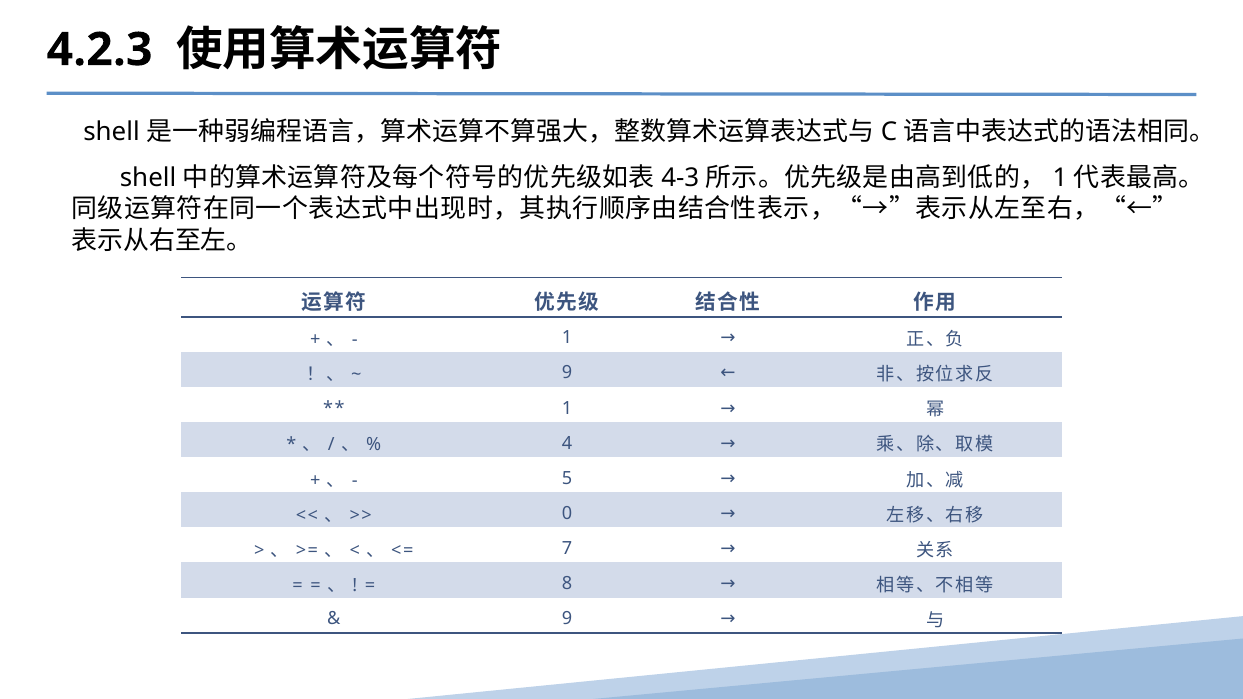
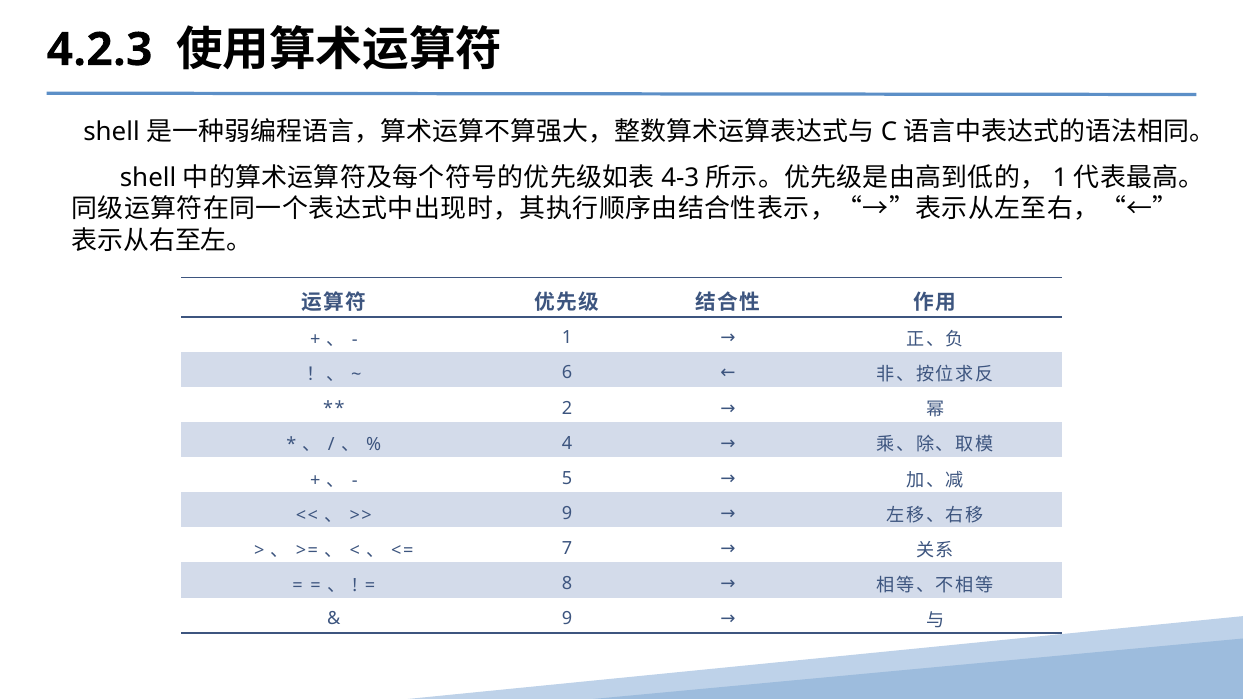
9 at (567, 373): 9 -> 6
1 at (567, 408): 1 -> 2
0 at (567, 513): 0 -> 9
